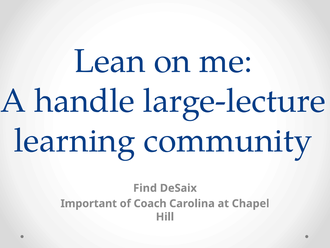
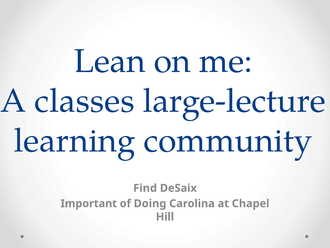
handle: handle -> classes
Coach: Coach -> Doing
